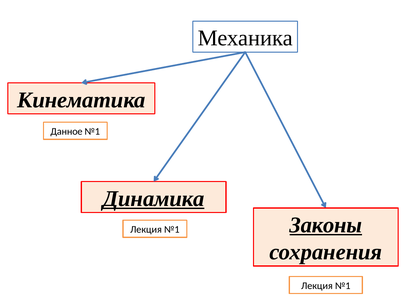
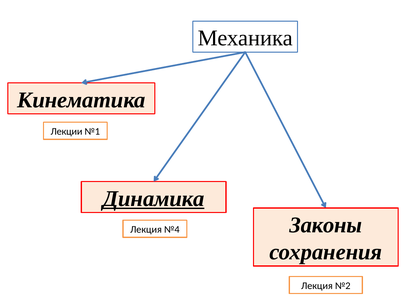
Данное: Данное -> Лекции
Законы underline: present -> none
№1 at (172, 229): №1 -> №4
№1 at (343, 286): №1 -> №2
